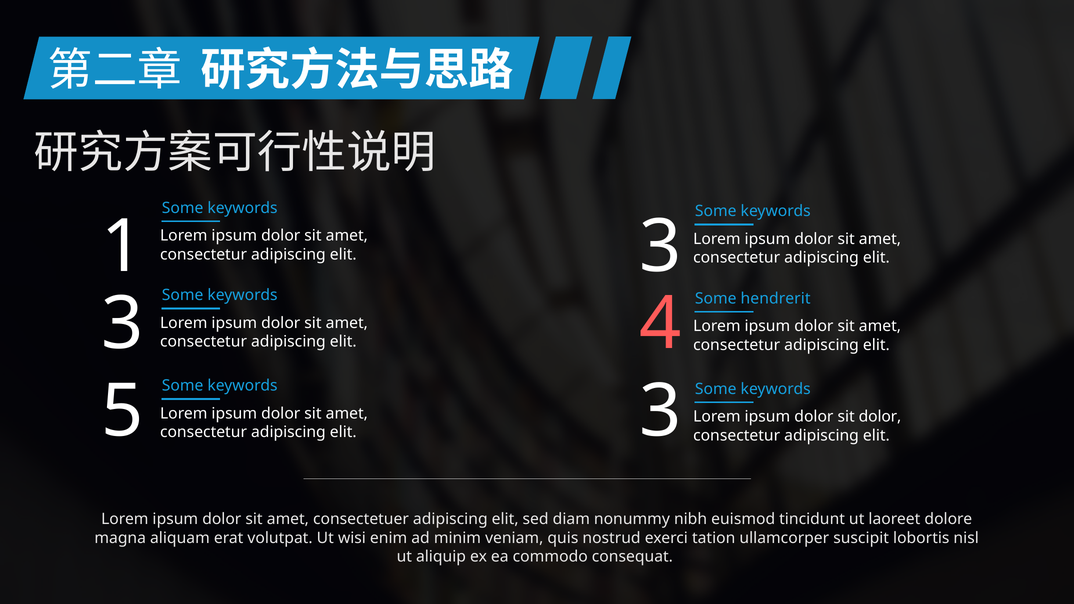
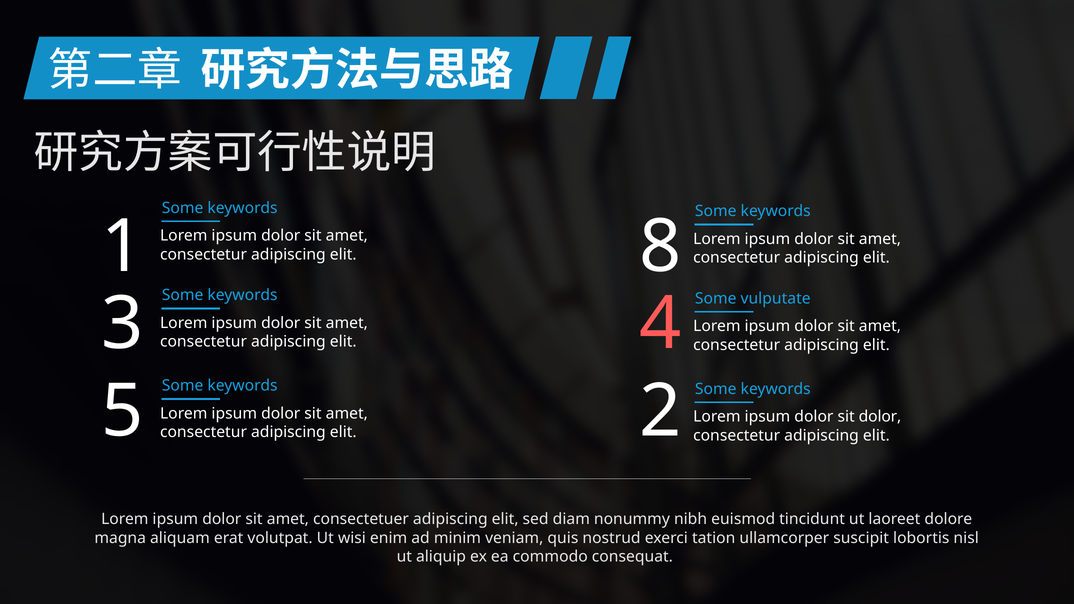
1 3: 3 -> 8
hendrerit: hendrerit -> vulputate
5 3: 3 -> 2
